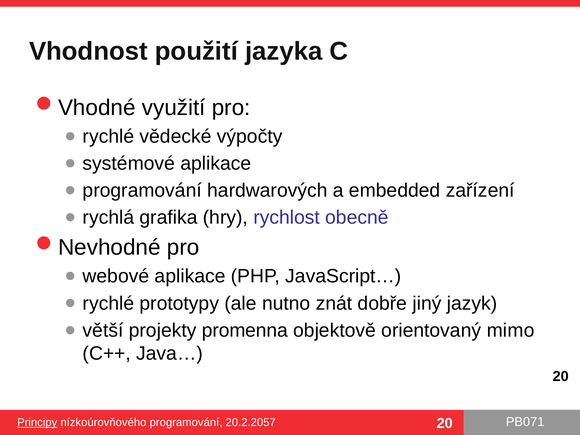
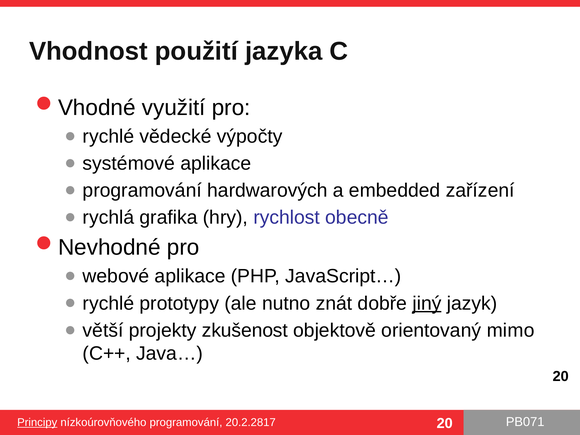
jiný underline: none -> present
promenna: promenna -> zkušenost
20.2.2057: 20.2.2057 -> 20.2.2817
